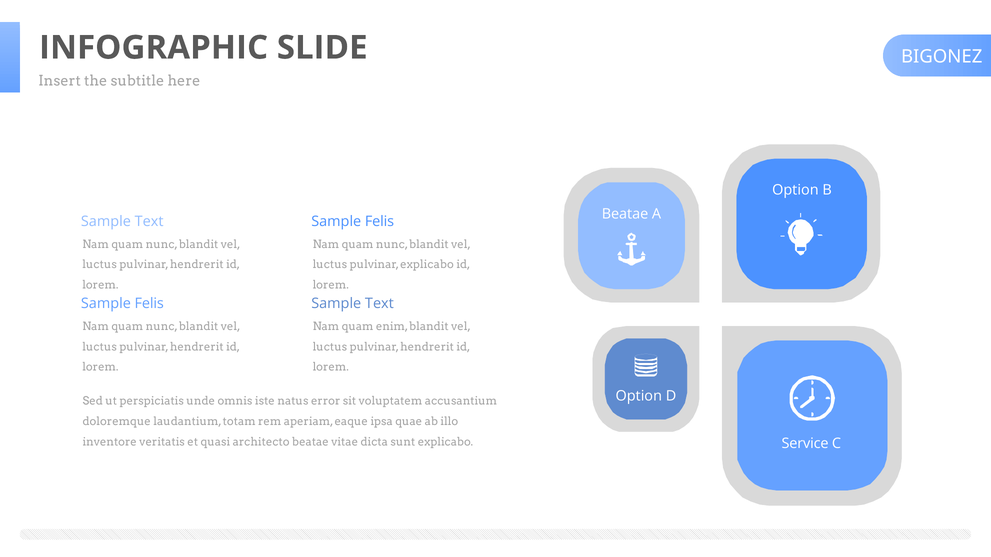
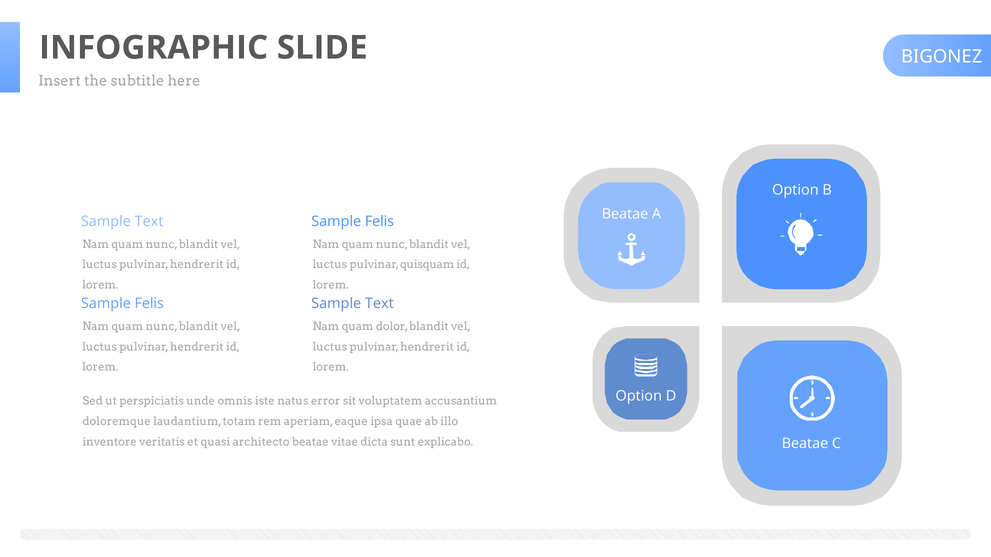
pulvinar explicabo: explicabo -> quisquam
enim: enim -> dolor
Service at (805, 444): Service -> Beatae
